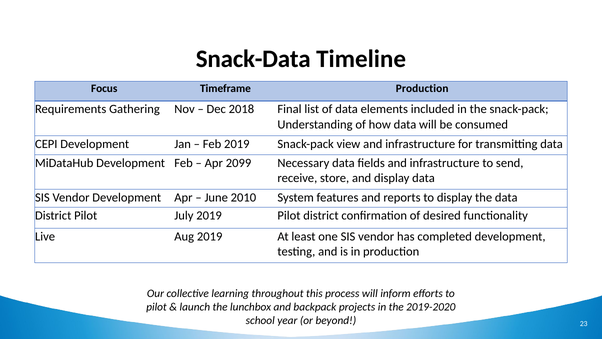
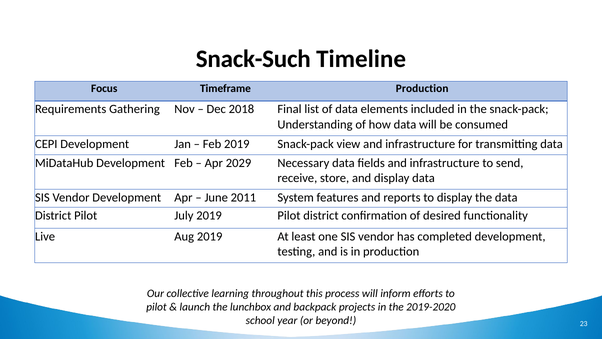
Snack-Data: Snack-Data -> Snack-Such
2099: 2099 -> 2029
2010: 2010 -> 2011
